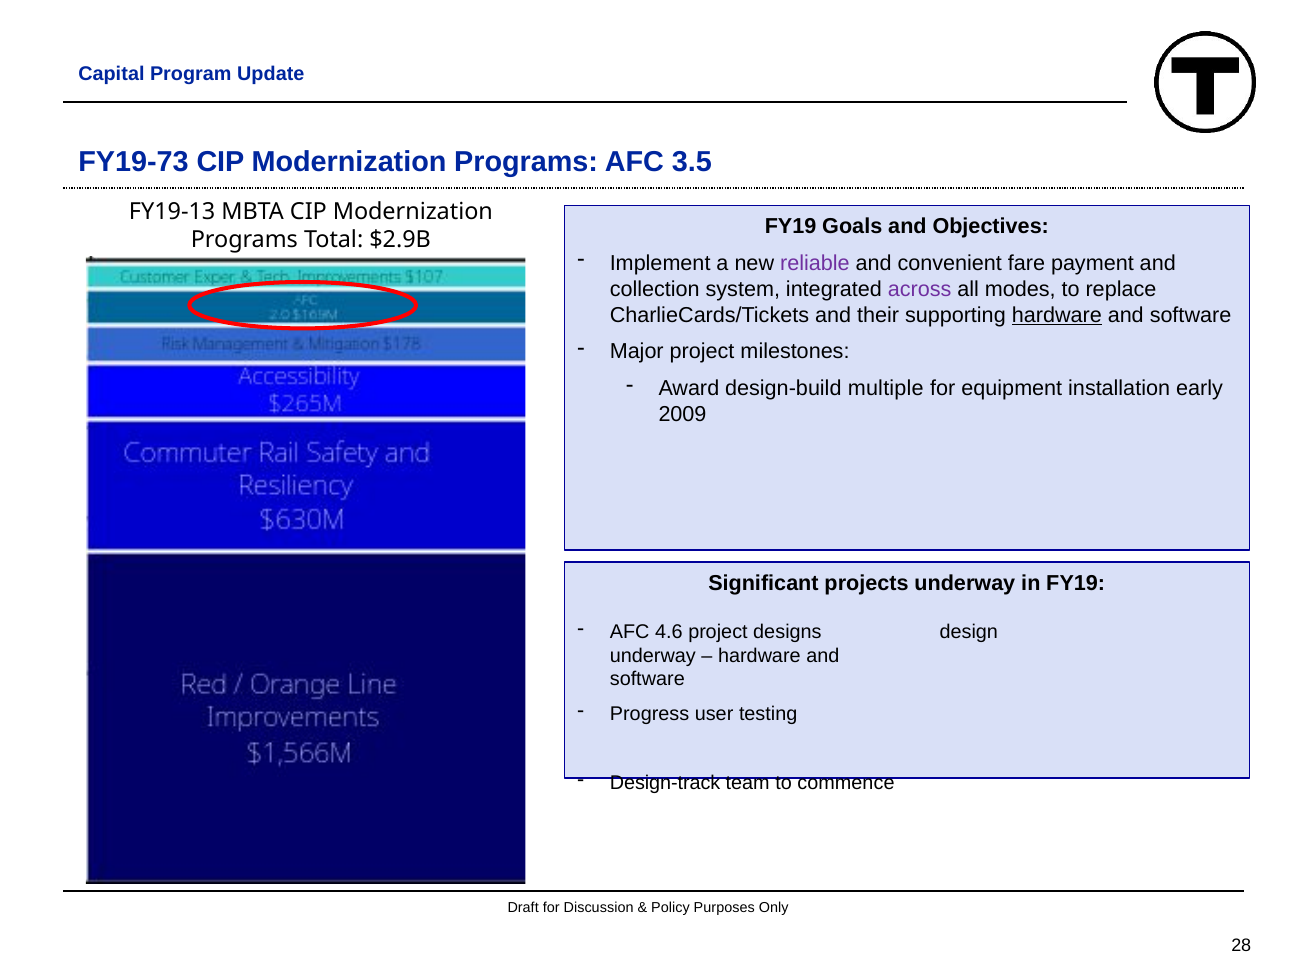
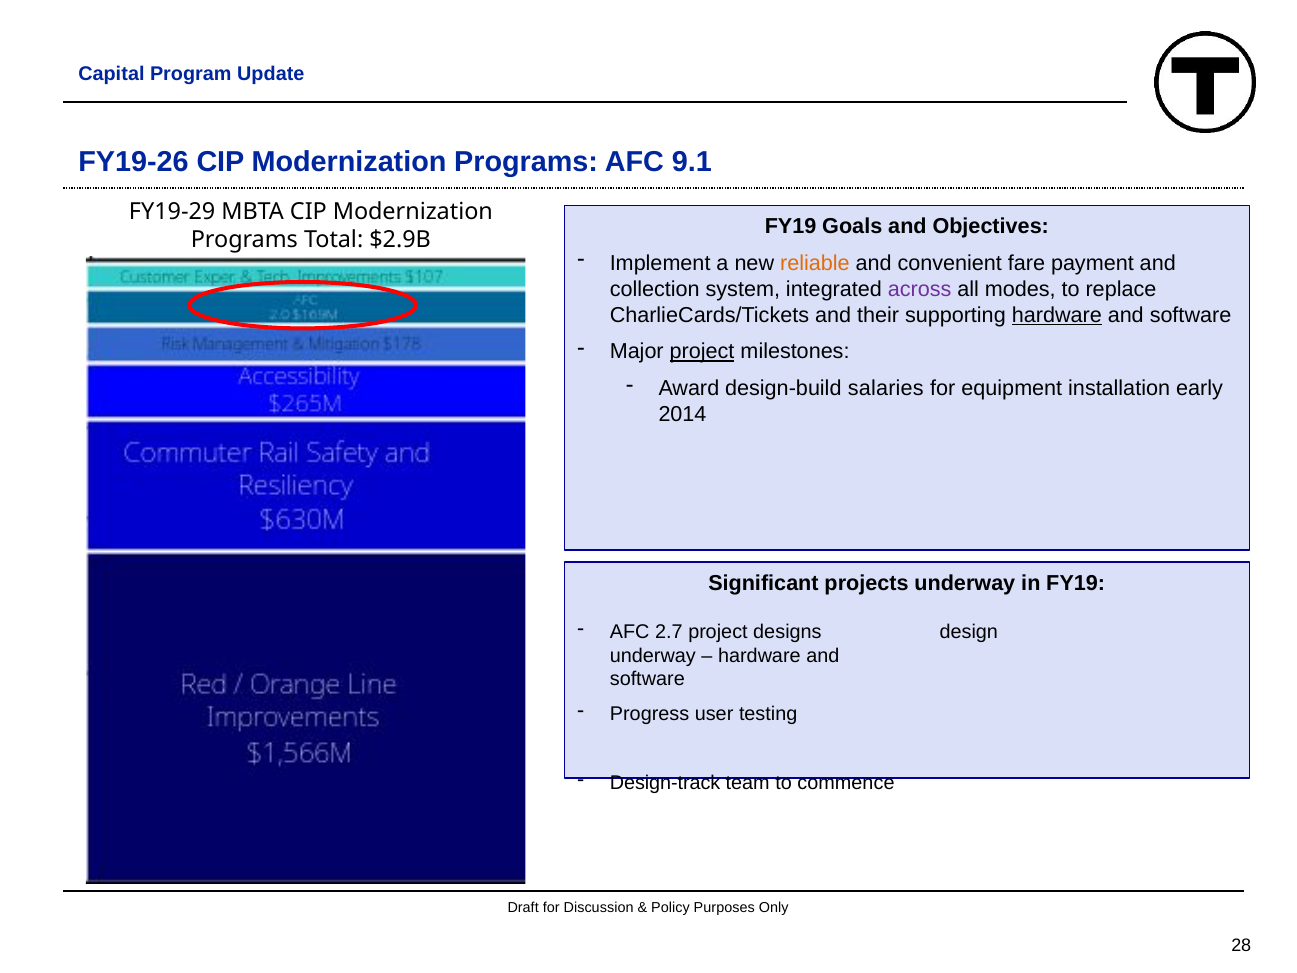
FY19-73: FY19-73 -> FY19-26
3.5: 3.5 -> 9.1
FY19-13: FY19-13 -> FY19-29
reliable colour: purple -> orange
project at (702, 352) underline: none -> present
multiple: multiple -> salaries
2009: 2009 -> 2014
4.6: 4.6 -> 2.7
